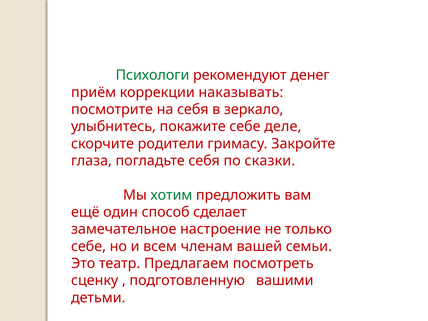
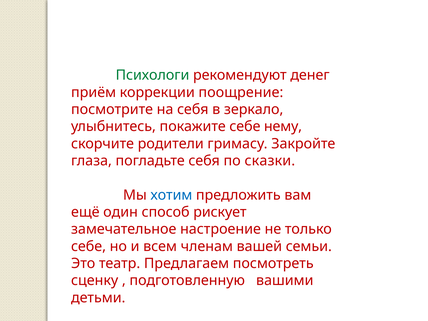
наказывать: наказывать -> поощрение
деле: деле -> нему
хотим colour: green -> blue
сделает: сделает -> рискует
